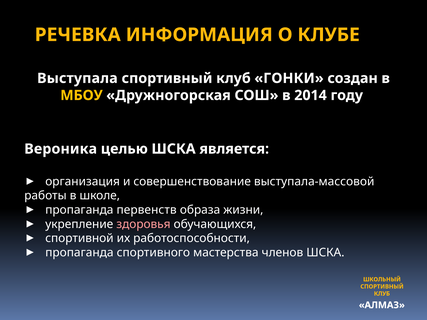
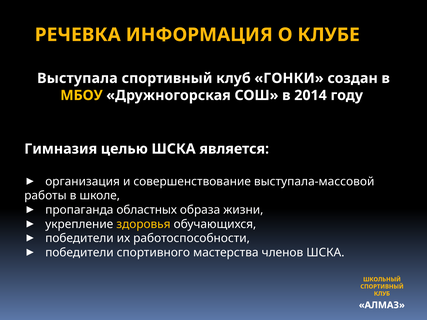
Вероника: Вероника -> Гимназия
первенств: первенств -> областных
здоровья colour: pink -> yellow
спортивной at (79, 239): спортивной -> победители
пропаганда at (79, 253): пропаганда -> победители
